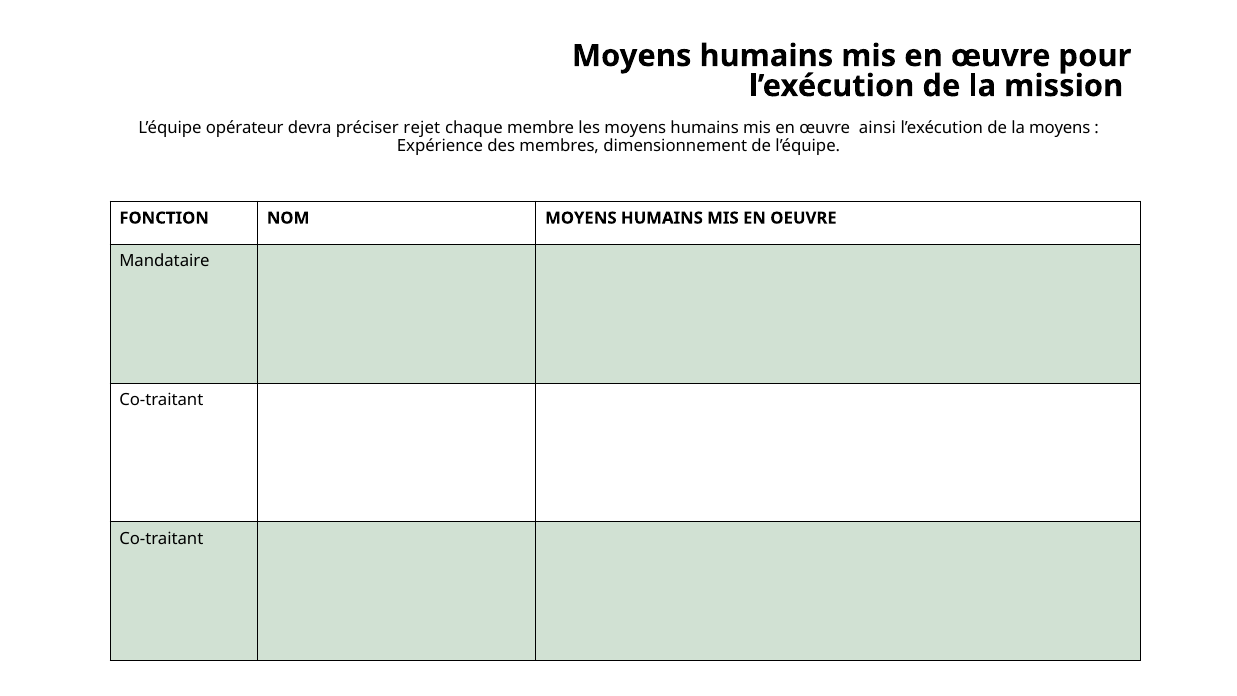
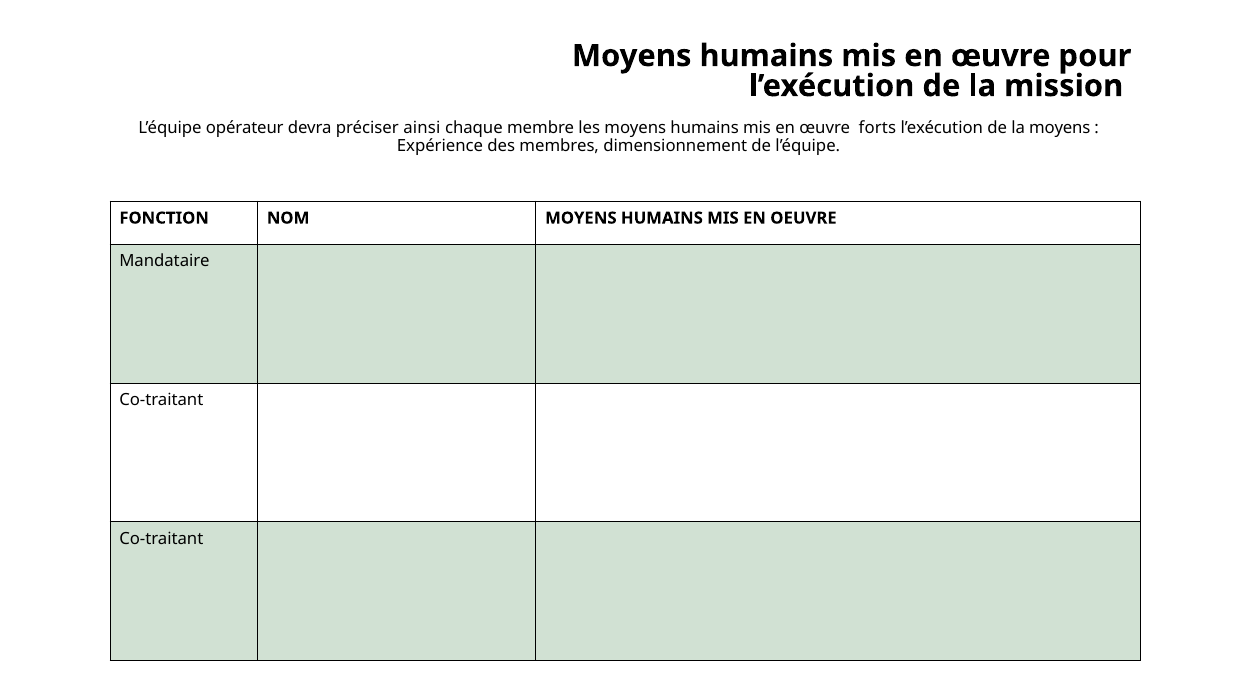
rejet: rejet -> ainsi
ainsi: ainsi -> forts
